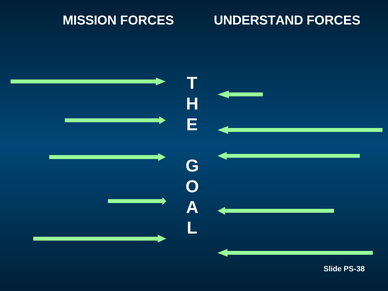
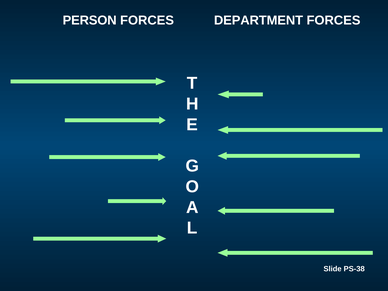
MISSION: MISSION -> PERSON
UNDERSTAND: UNDERSTAND -> DEPARTMENT
